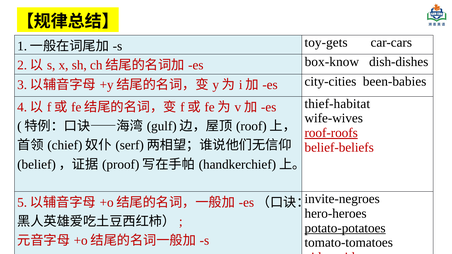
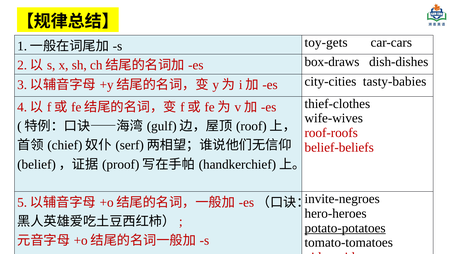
box-know: box-know -> box-draws
been-babies: been-babies -> tasty-babies
thief-habitat: thief-habitat -> thief-clothes
roof-roofs underline: present -> none
